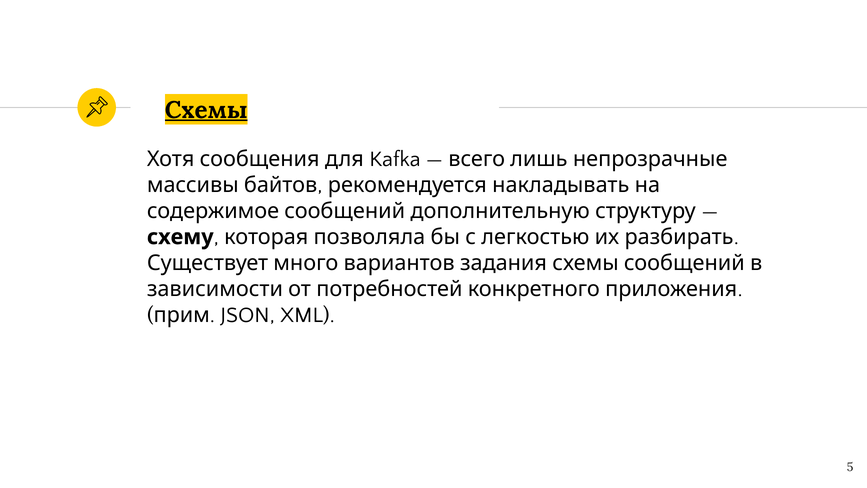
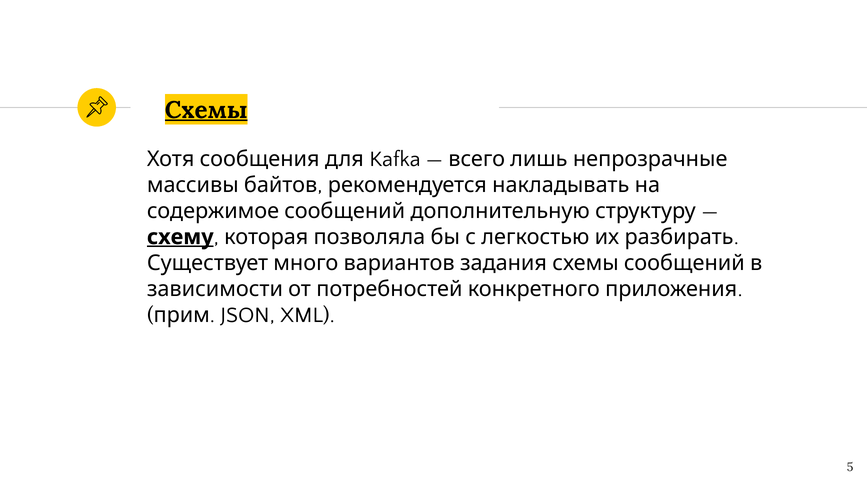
схему underline: none -> present
